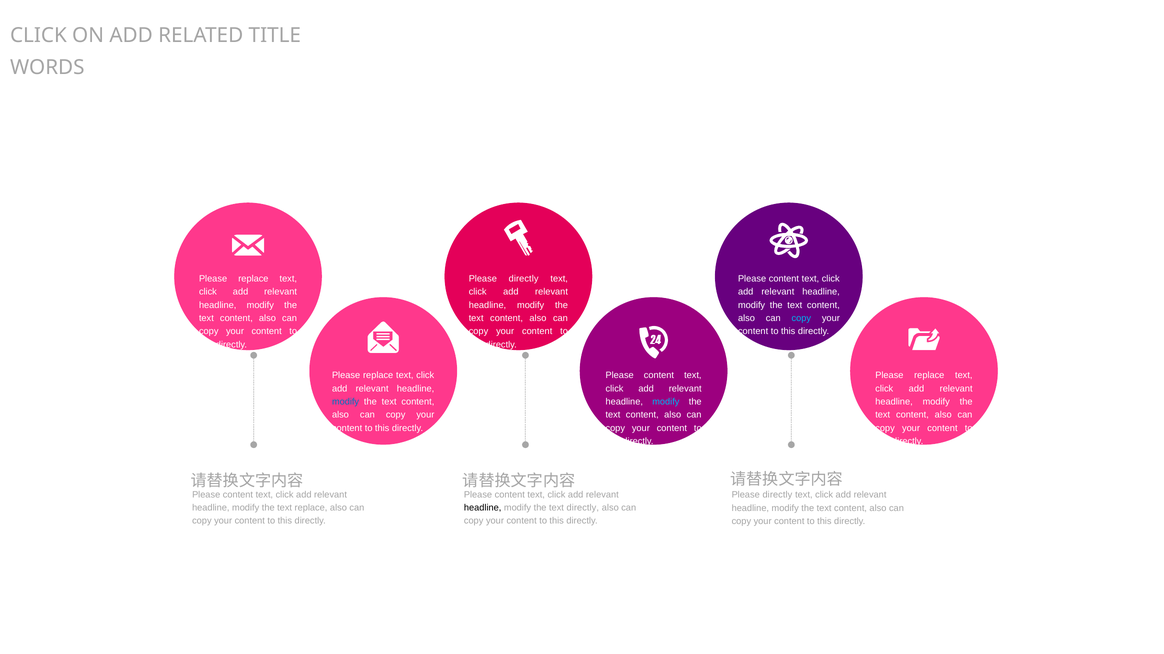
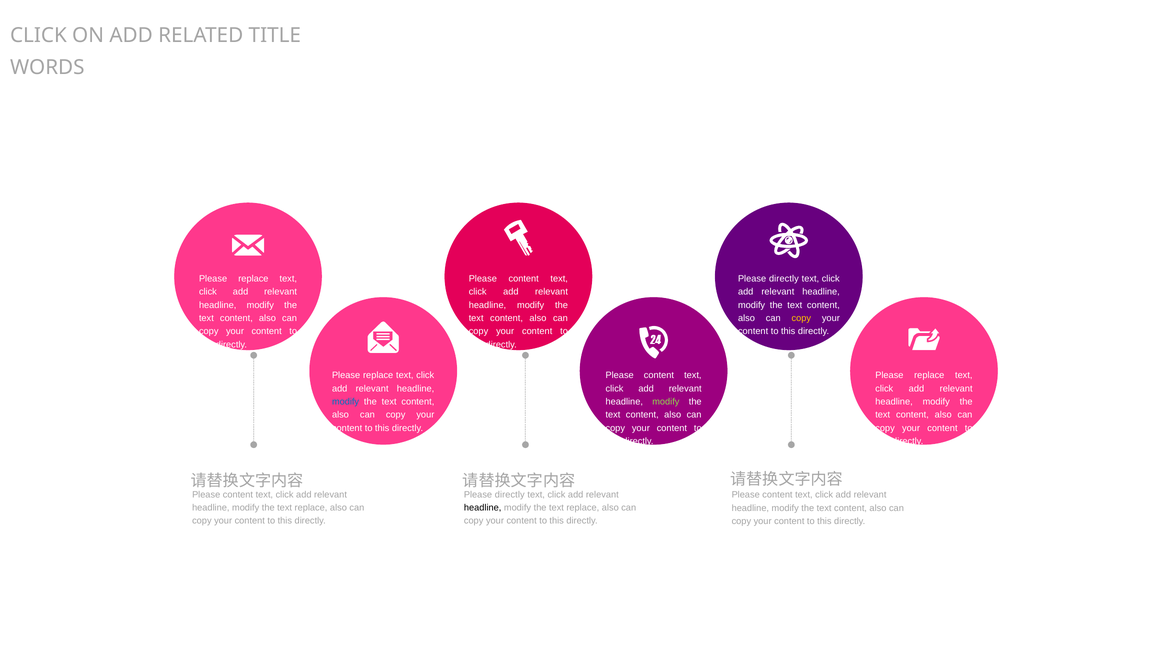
directly at (524, 279): directly -> content
content at (784, 279): content -> directly
copy at (801, 319) colour: light blue -> yellow
modify at (666, 402) colour: light blue -> light green
content at (510, 495): content -> directly
directly at (777, 495): directly -> content
directly at (583, 508): directly -> replace
